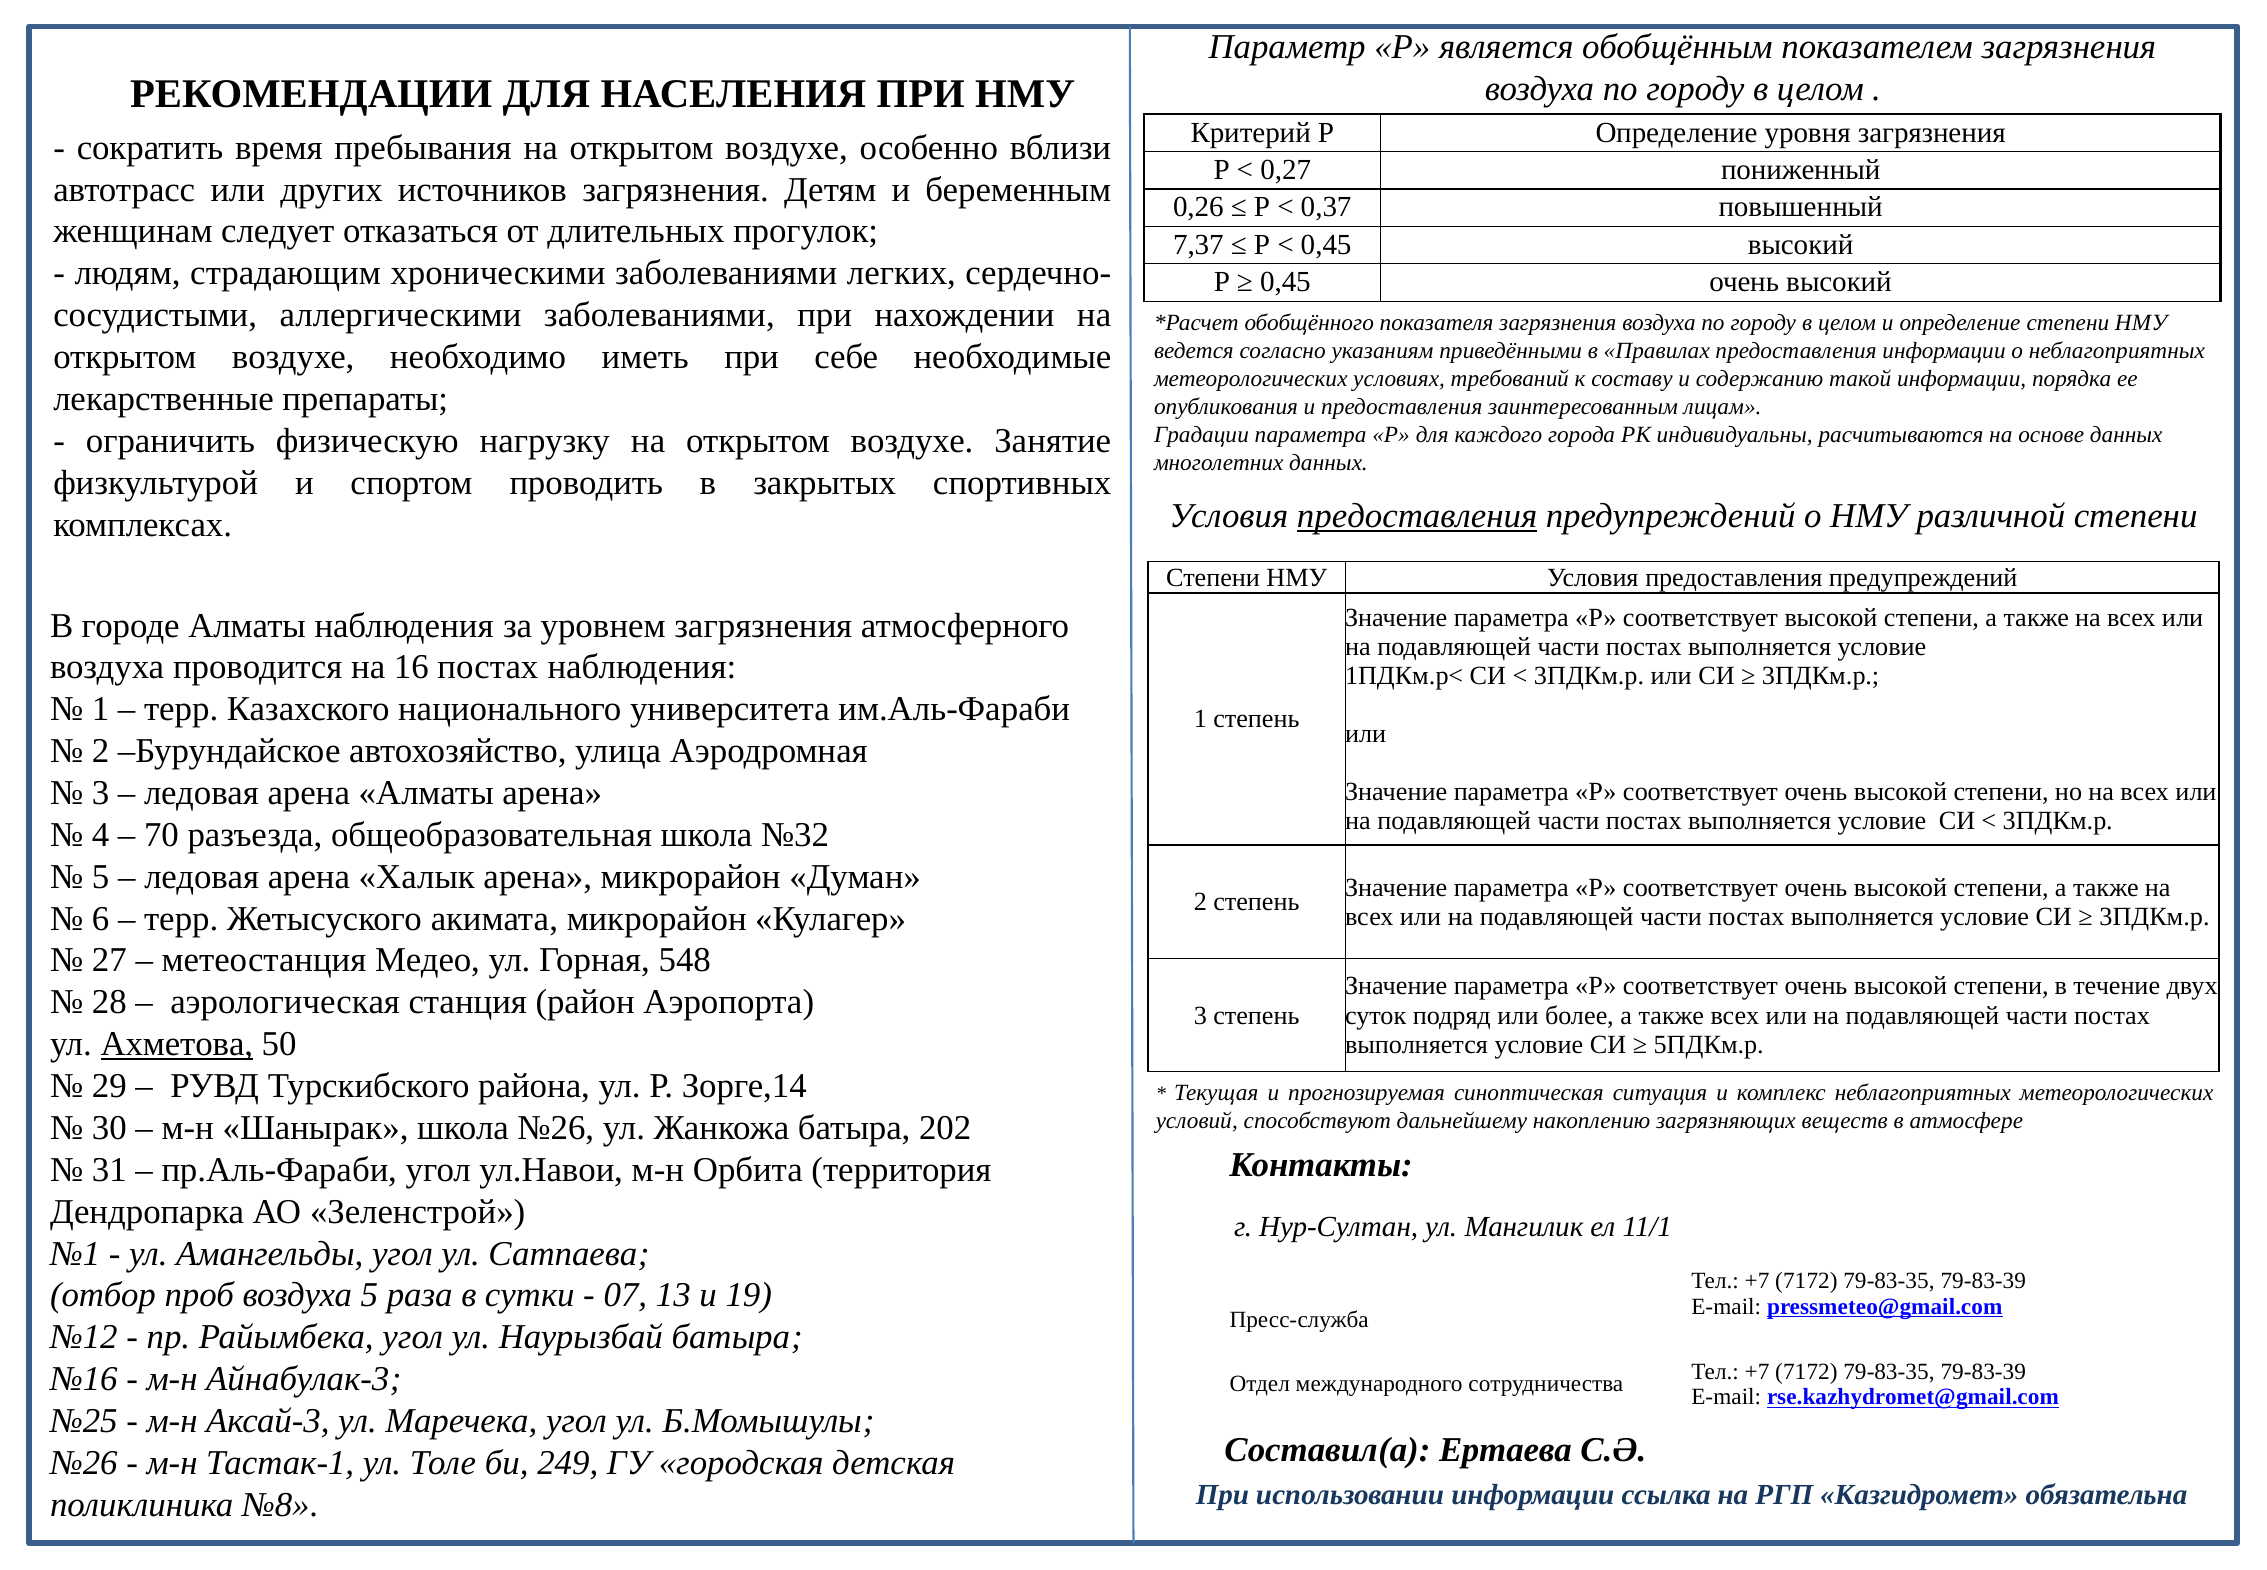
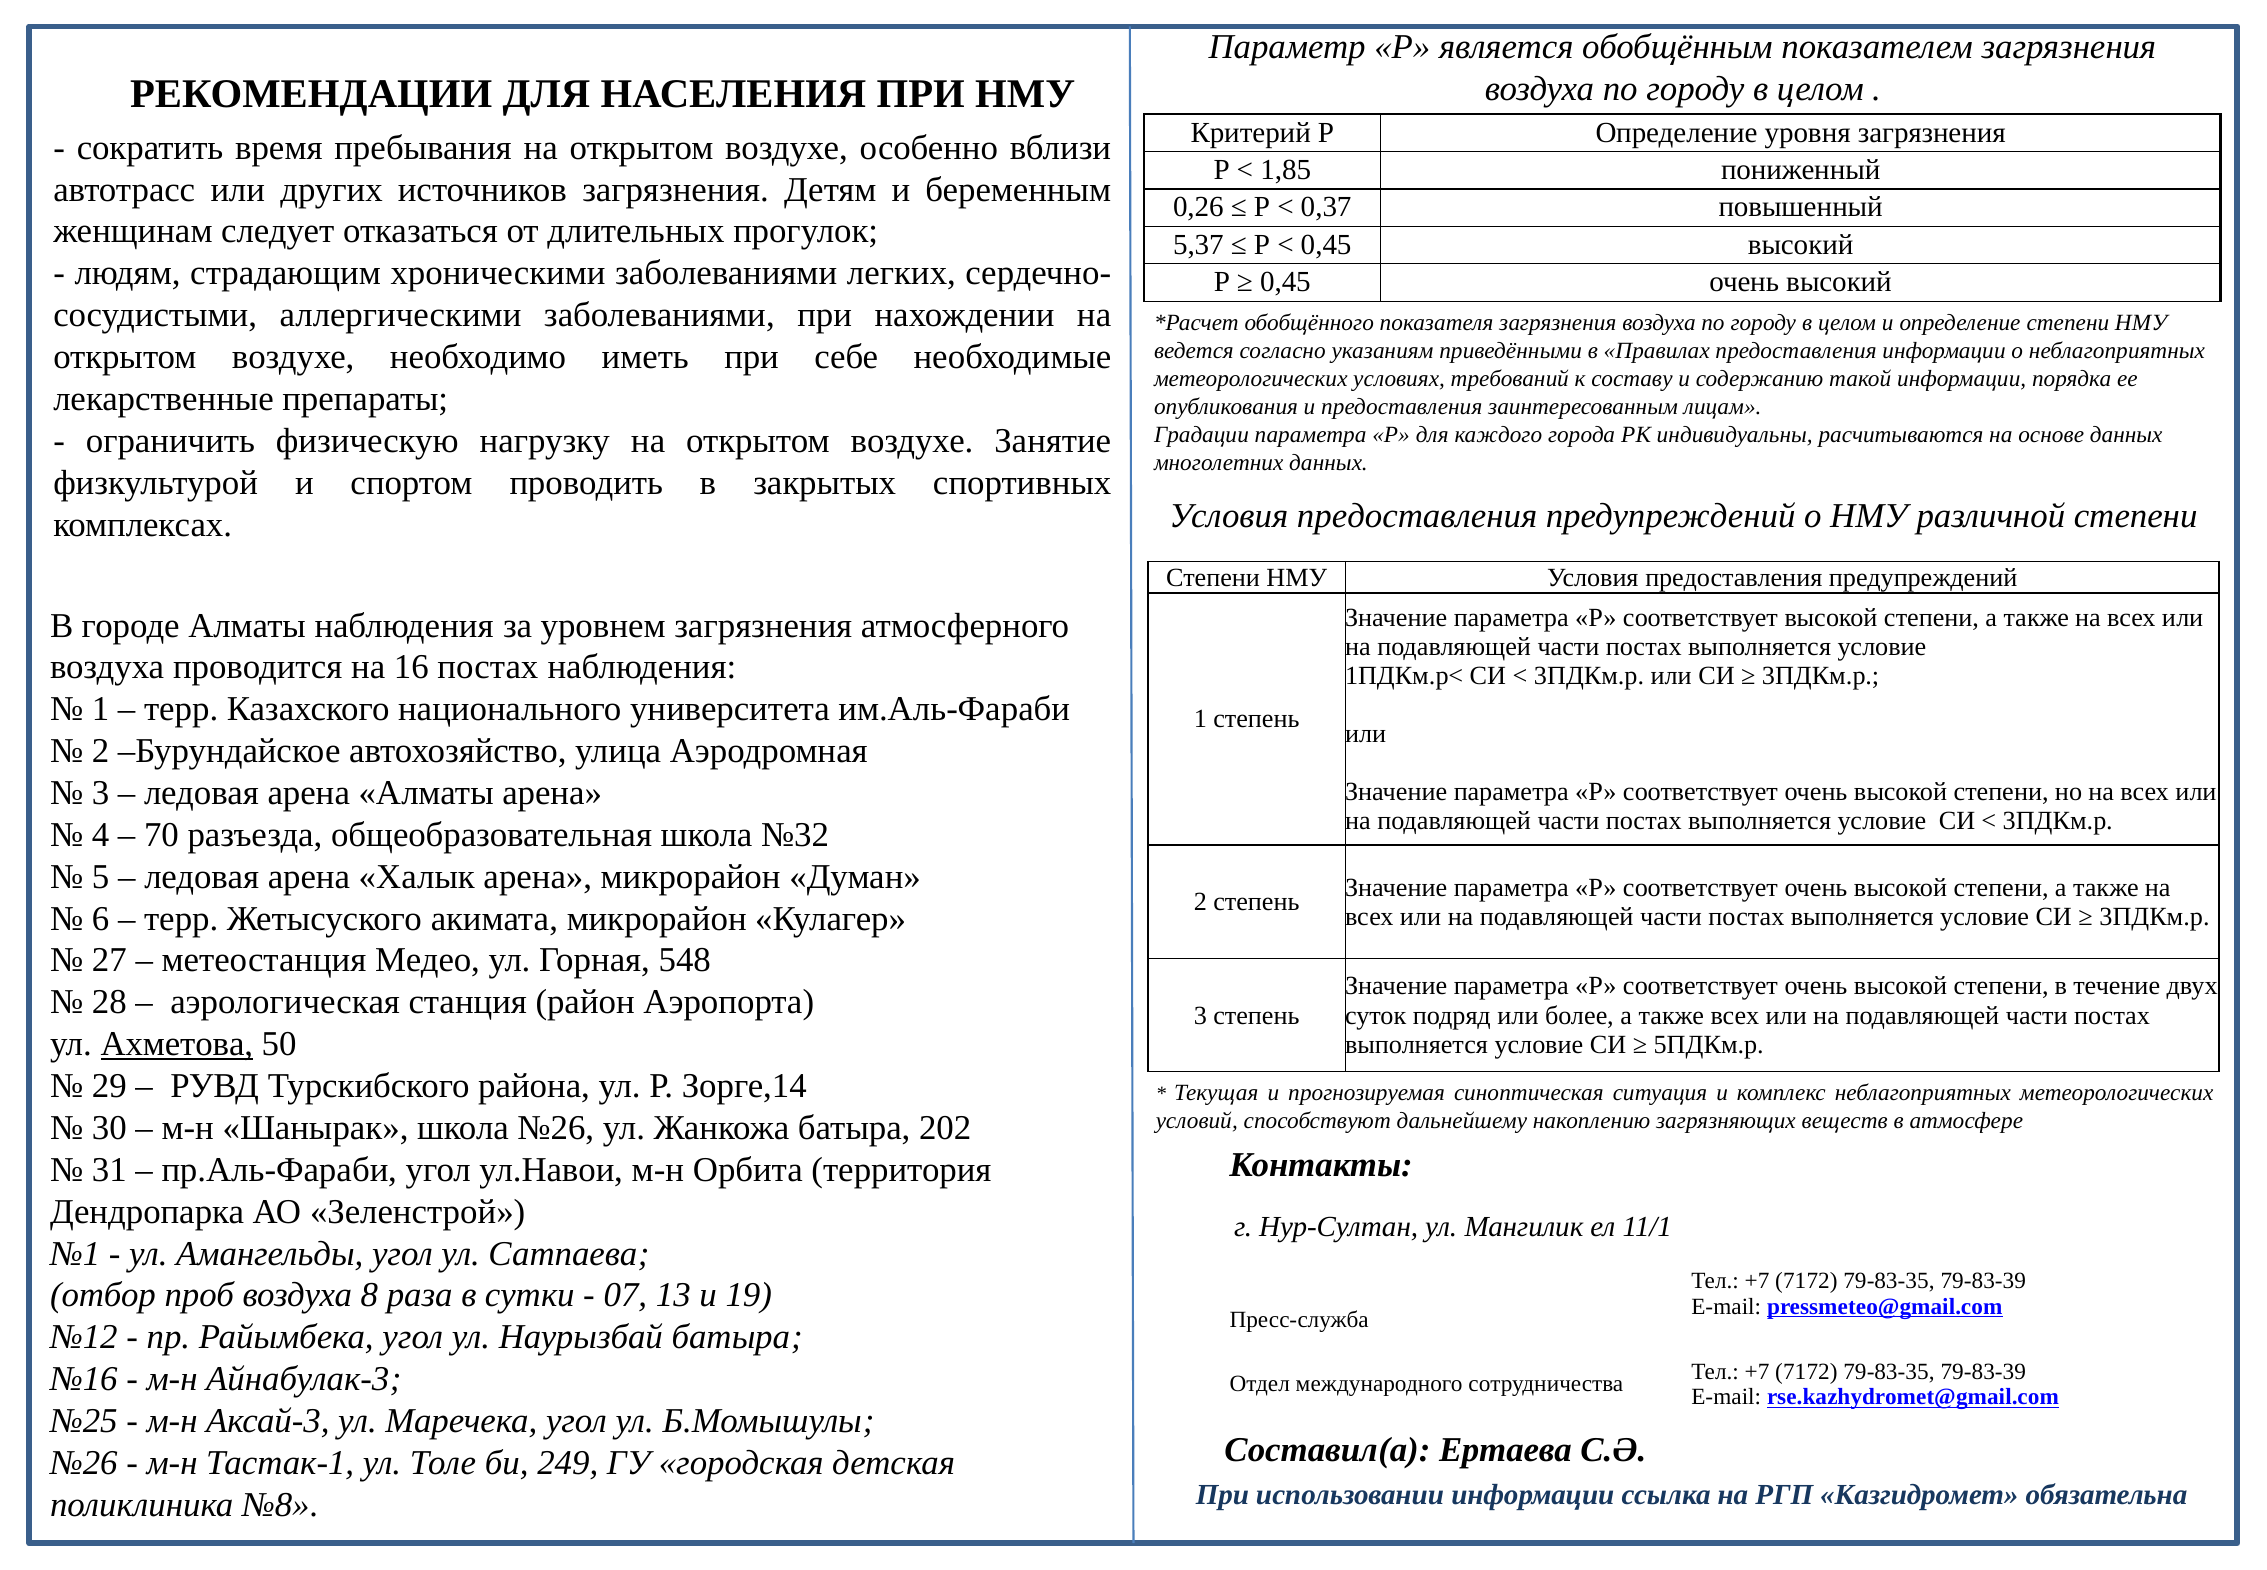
0,27: 0,27 -> 1,85
7,37: 7,37 -> 5,37
предоставления at (1417, 516) underline: present -> none
воздуха 5: 5 -> 8
